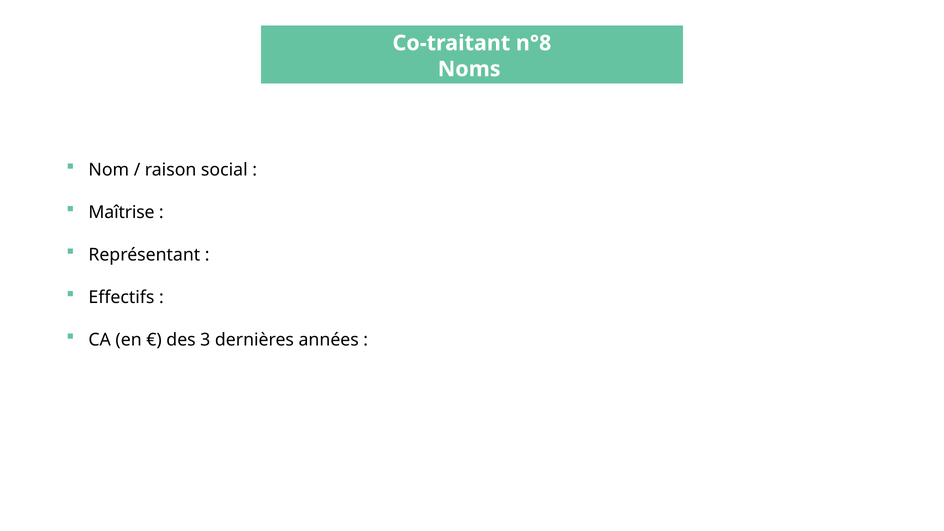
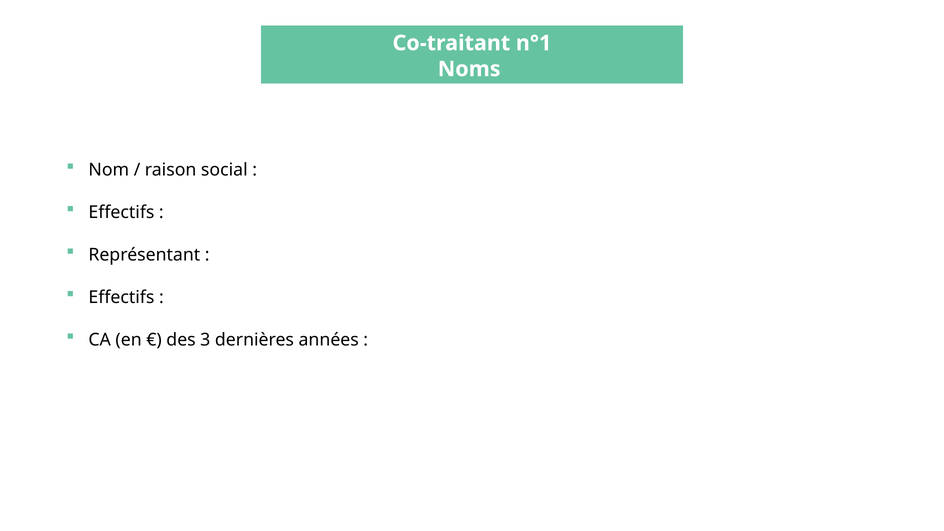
n°8: n°8 -> n°1
Maîtrise at (122, 212): Maîtrise -> Effectifs
